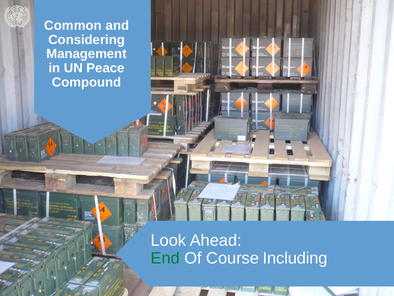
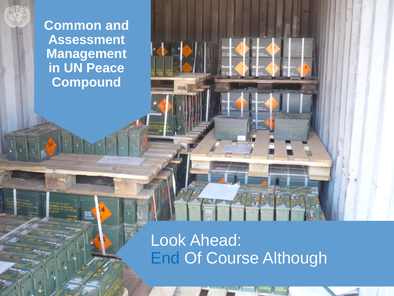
Considering: Considering -> Assessment
End colour: green -> blue
Including: Including -> Although
